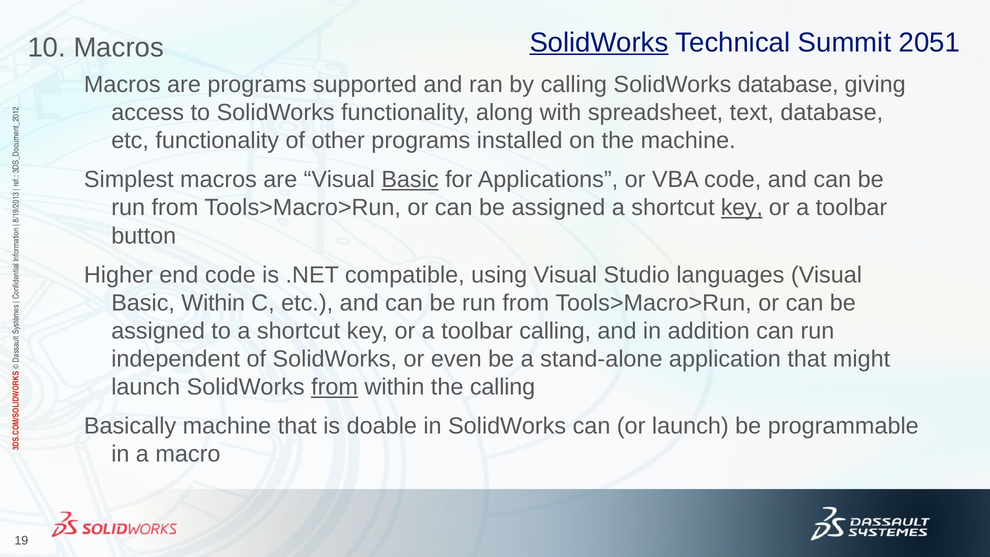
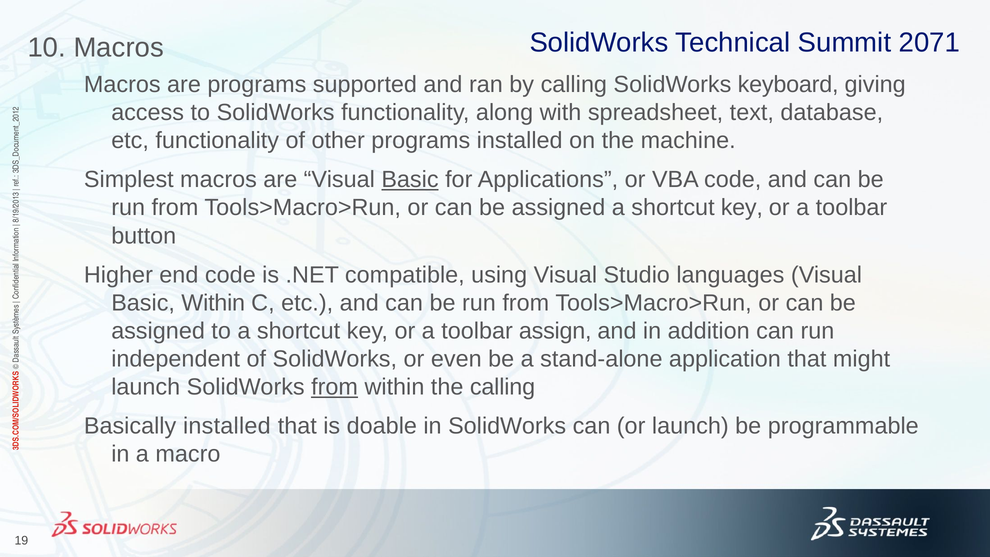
SolidWorks at (599, 43) underline: present -> none
2051: 2051 -> 2071
SolidWorks database: database -> keyboard
key at (742, 208) underline: present -> none
toolbar calling: calling -> assign
Basically machine: machine -> installed
